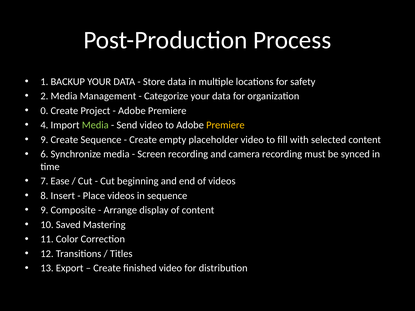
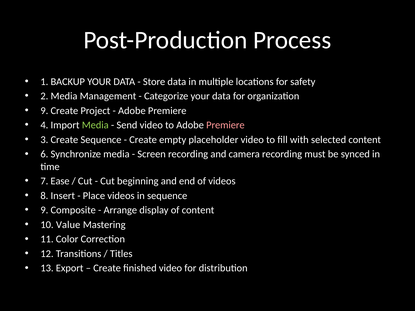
0 at (44, 111): 0 -> 9
Premiere at (225, 125) colour: yellow -> pink
9 at (44, 140): 9 -> 3
Saved: Saved -> Value
